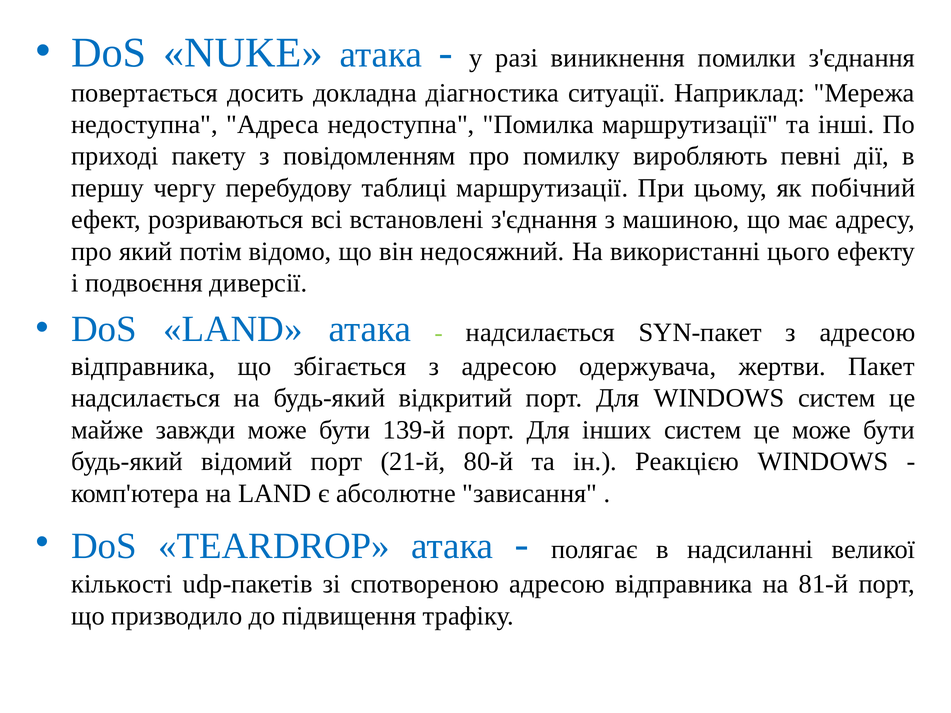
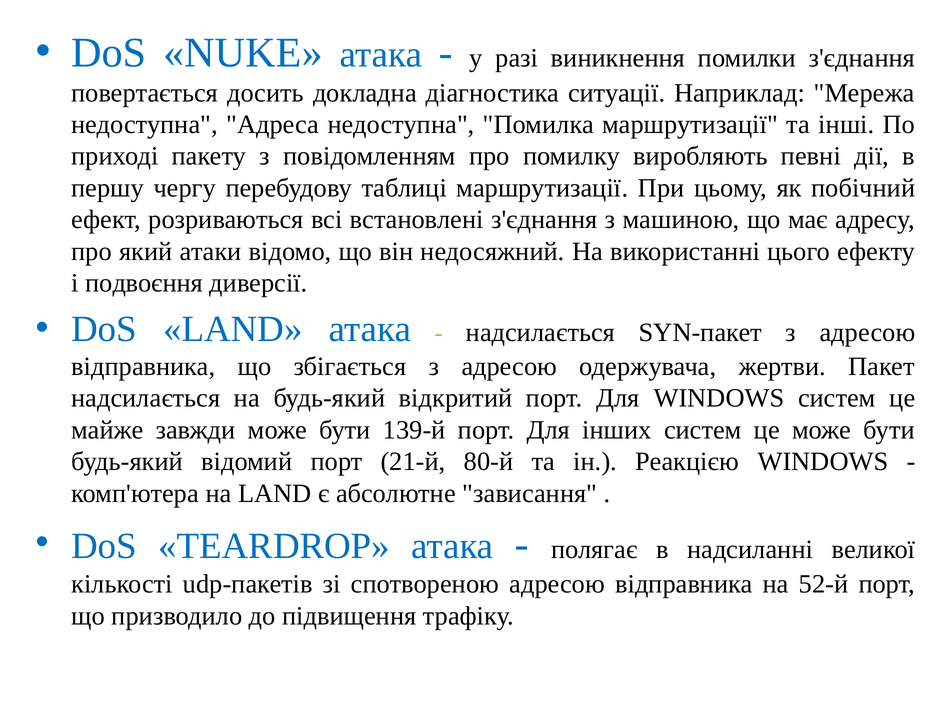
потім: потім -> атаки
81-й: 81-й -> 52-й
